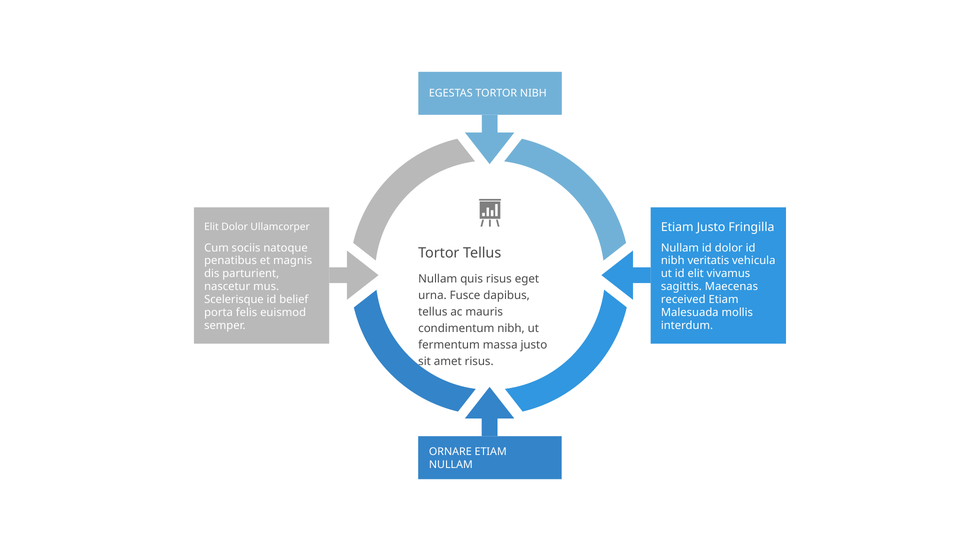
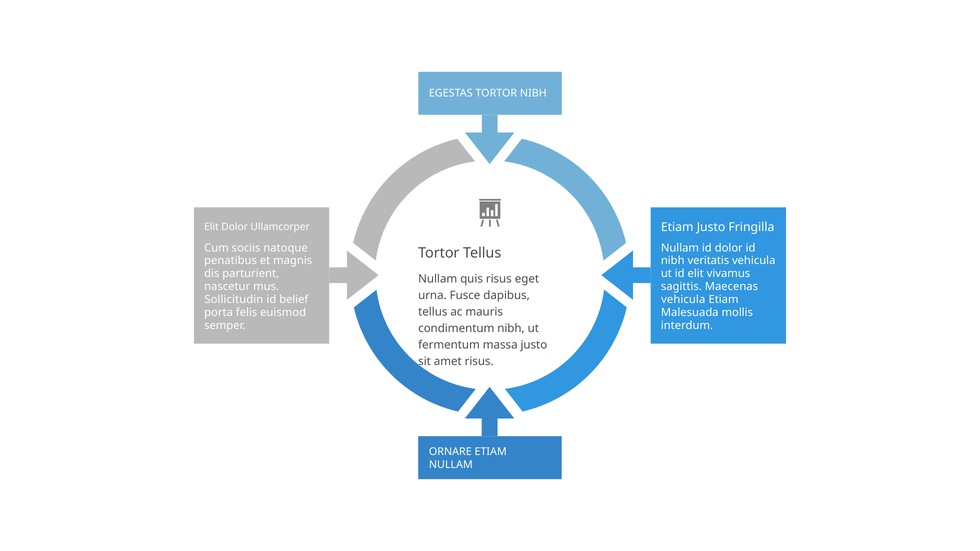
Scelerisque: Scelerisque -> Sollicitudin
received at (683, 300): received -> vehicula
